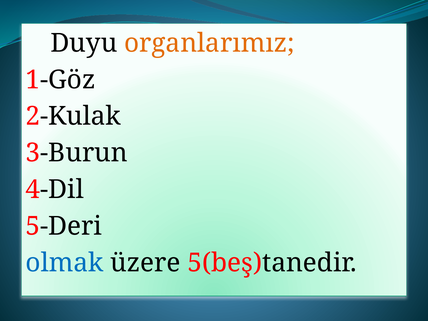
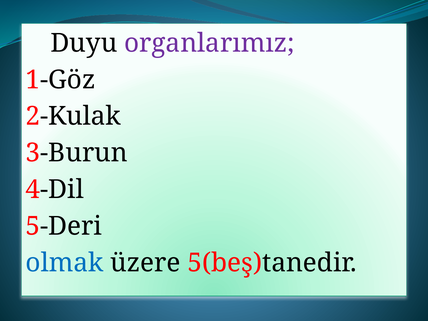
organlarımız colour: orange -> purple
